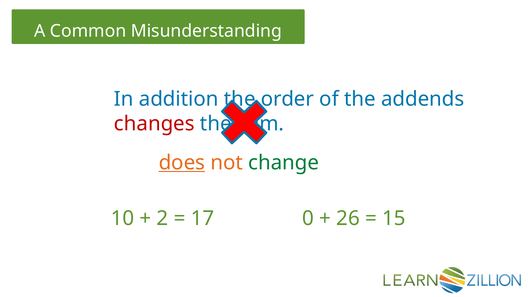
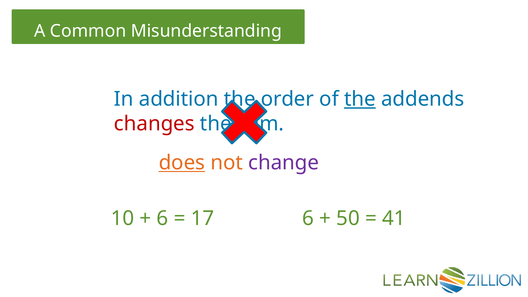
the at (360, 99) underline: none -> present
change colour: green -> purple
2 at (162, 219): 2 -> 6
17 0: 0 -> 6
26: 26 -> 50
15: 15 -> 41
